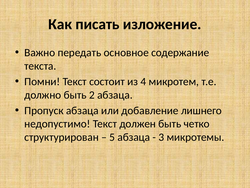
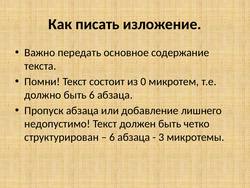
4: 4 -> 0
быть 2: 2 -> 6
5 at (112, 137): 5 -> 6
